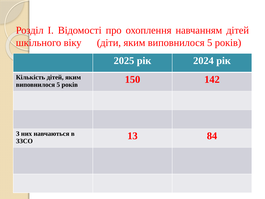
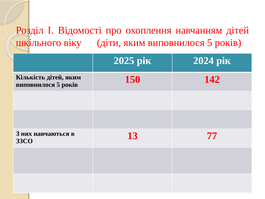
84: 84 -> 77
